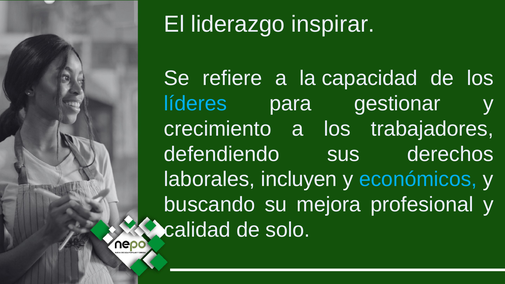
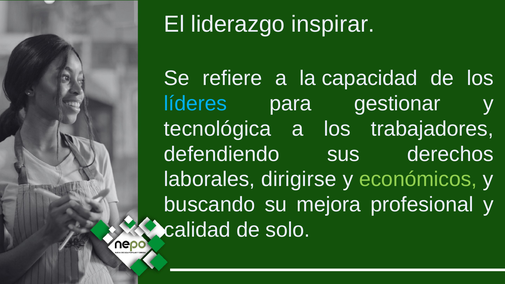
crecimiento: crecimiento -> tecnológica
incluyen: incluyen -> dirigirse
económicos colour: light blue -> light green
